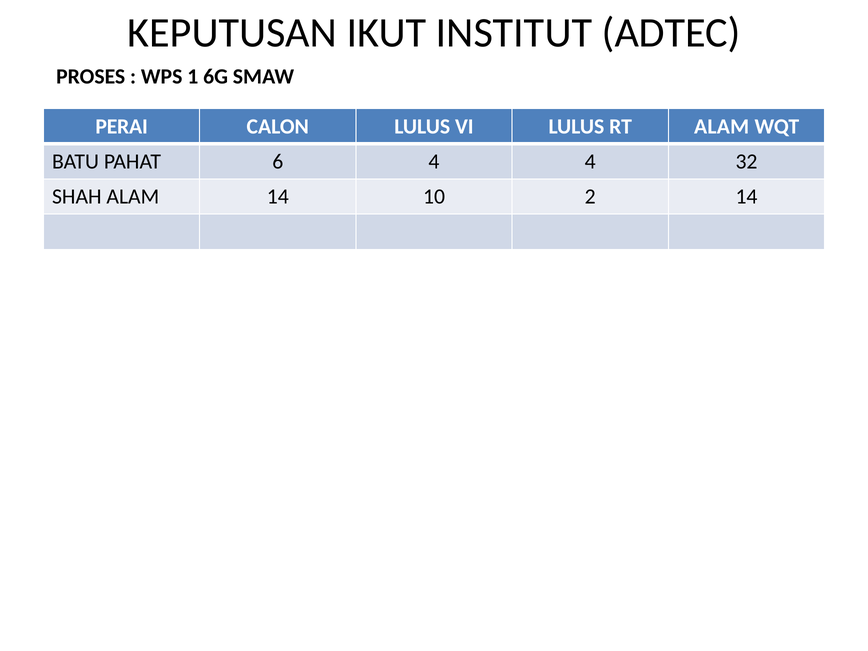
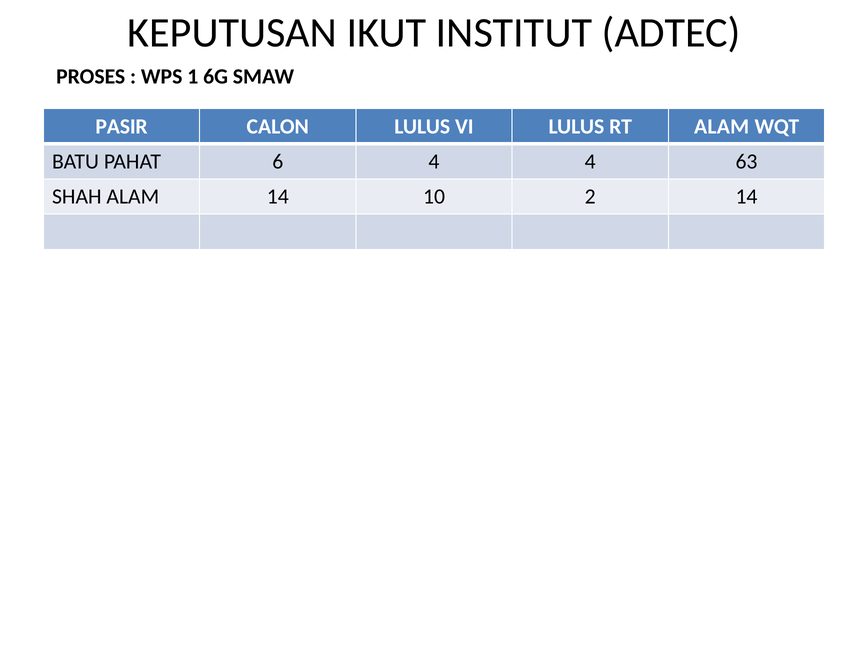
PERAI: PERAI -> PASIR
32: 32 -> 63
